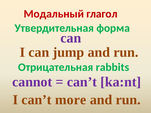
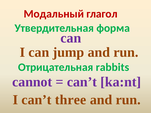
more: more -> three
